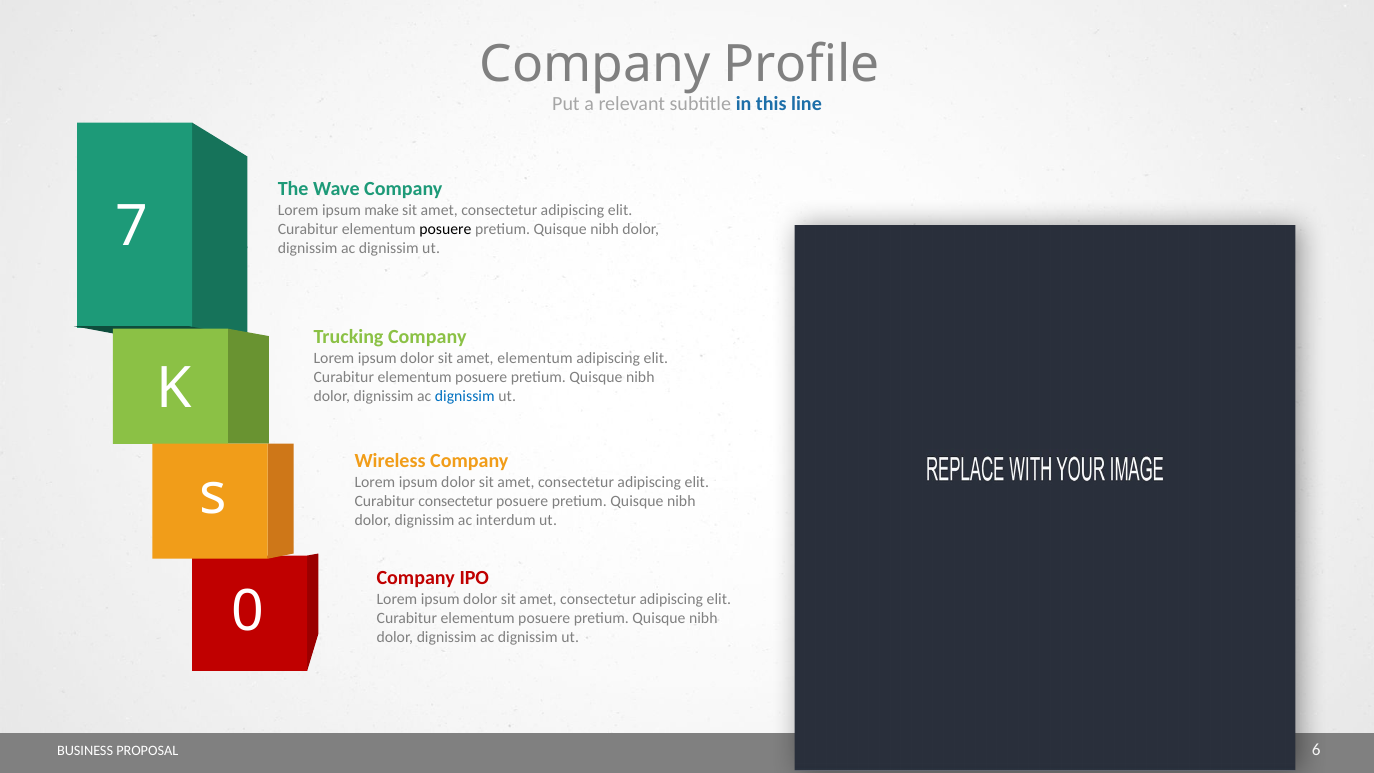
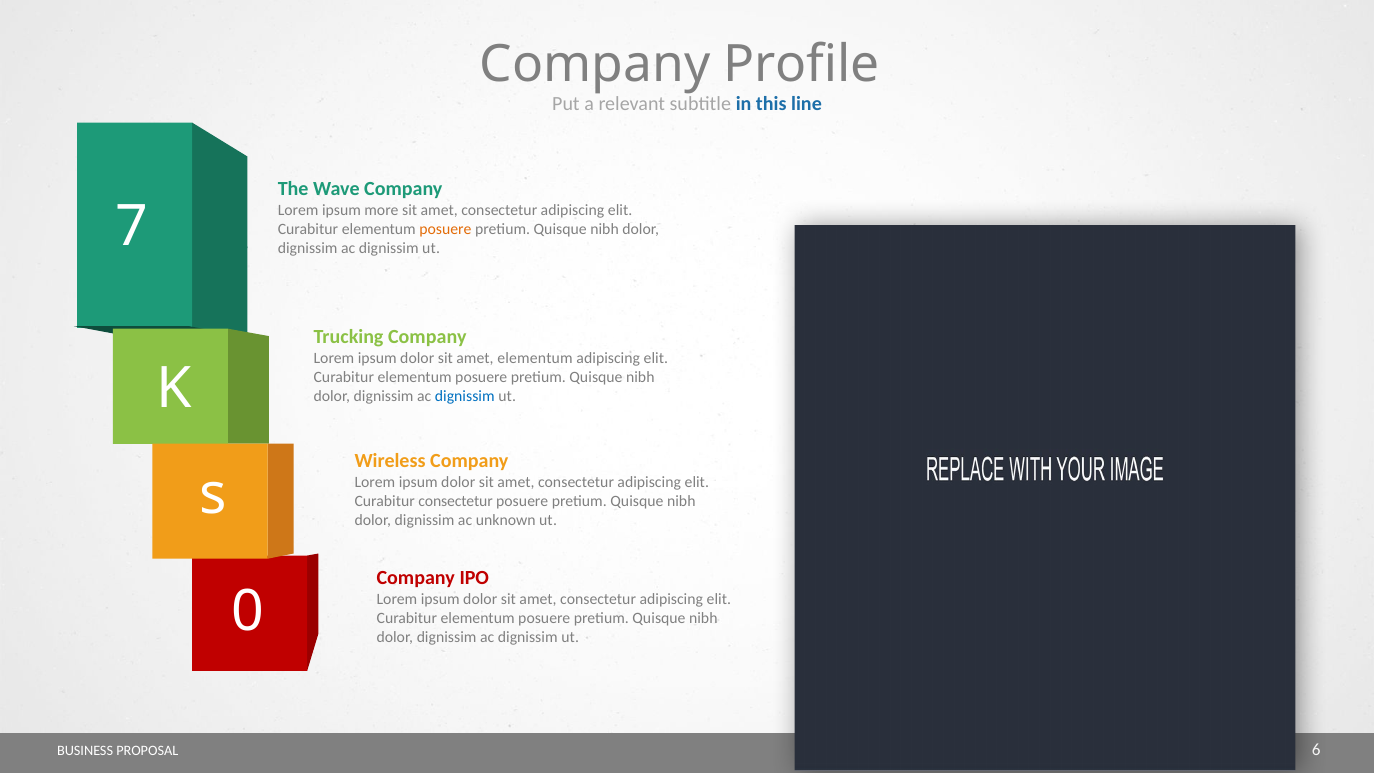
make: make -> more
posuere at (445, 229) colour: black -> orange
interdum: interdum -> unknown
